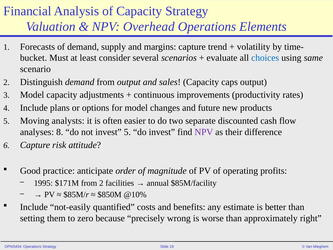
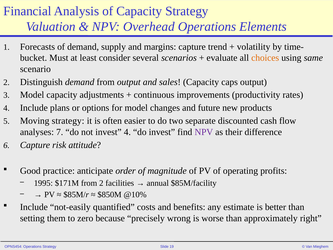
choices colour: blue -> orange
Moving analysts: analysts -> strategy
8: 8 -> 7
invest 5: 5 -> 4
